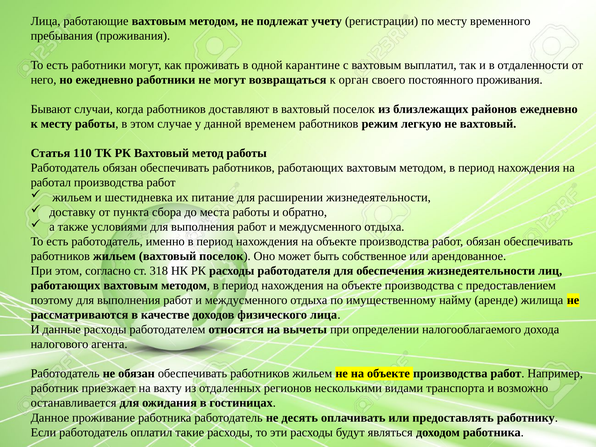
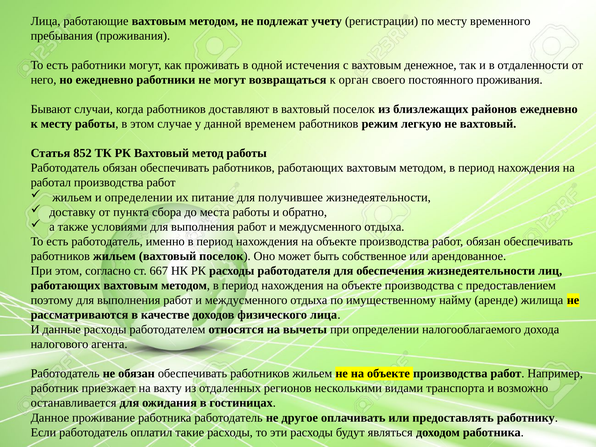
карантине: карантине -> истечения
выплатил: выплатил -> денежное
110: 110 -> 852
и шестидневка: шестидневка -> определении
расширении: расширении -> получившее
318: 318 -> 667
десять: десять -> другое
